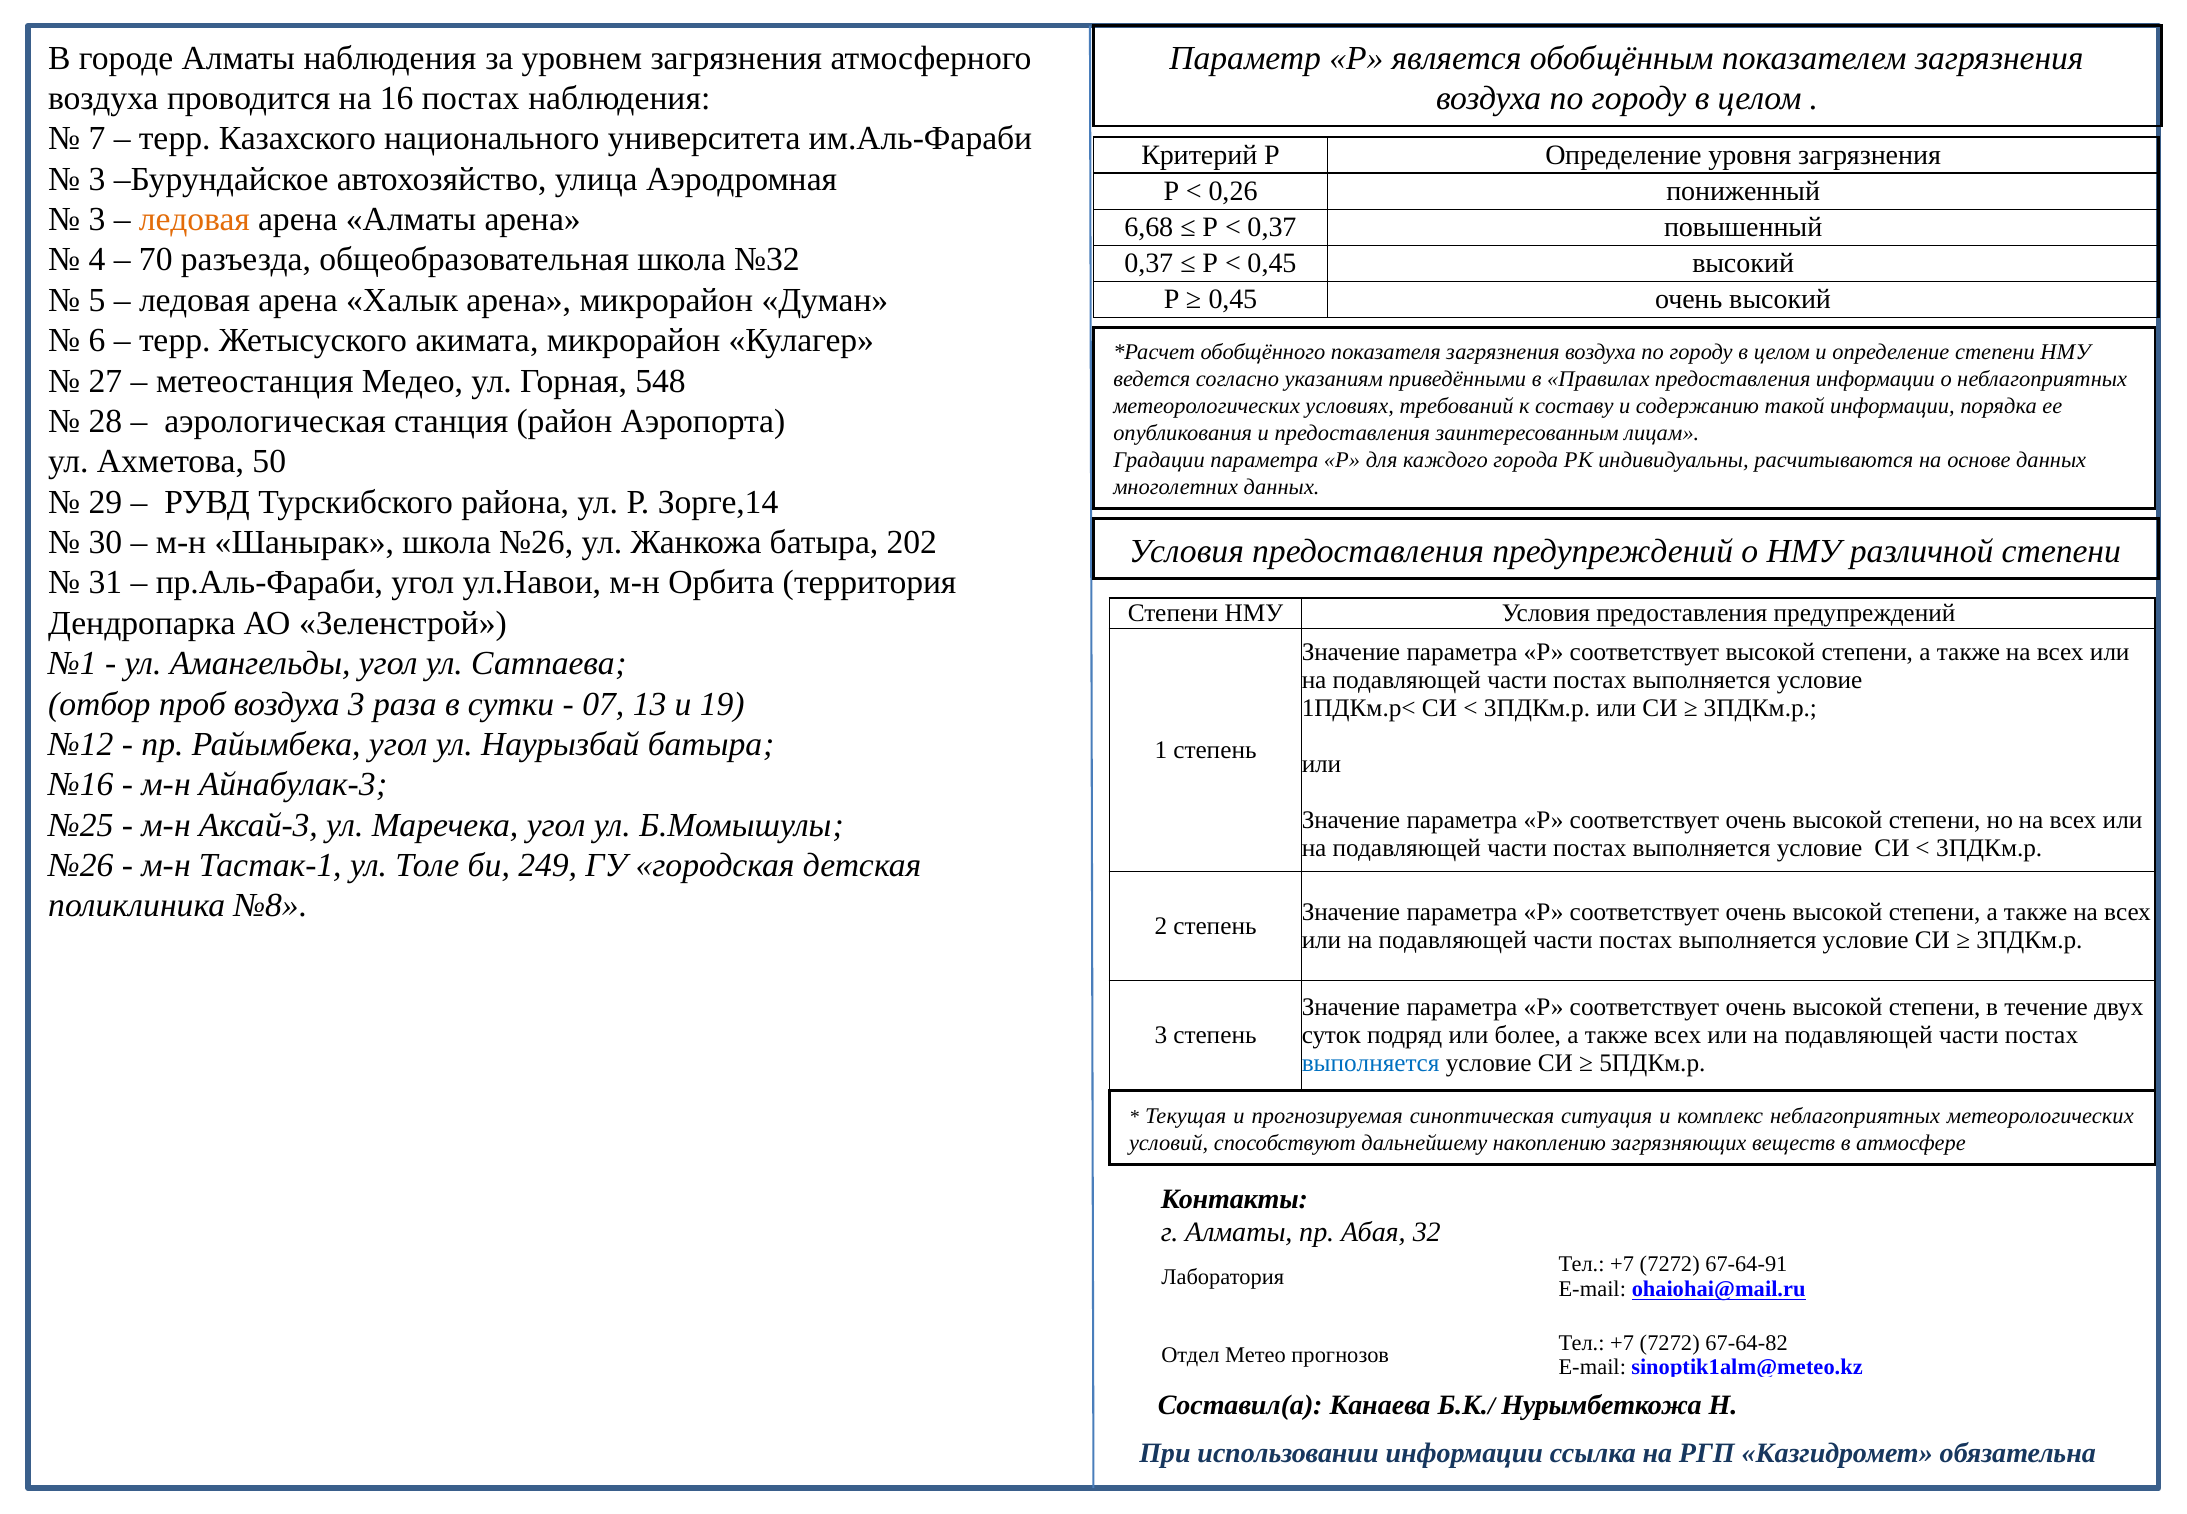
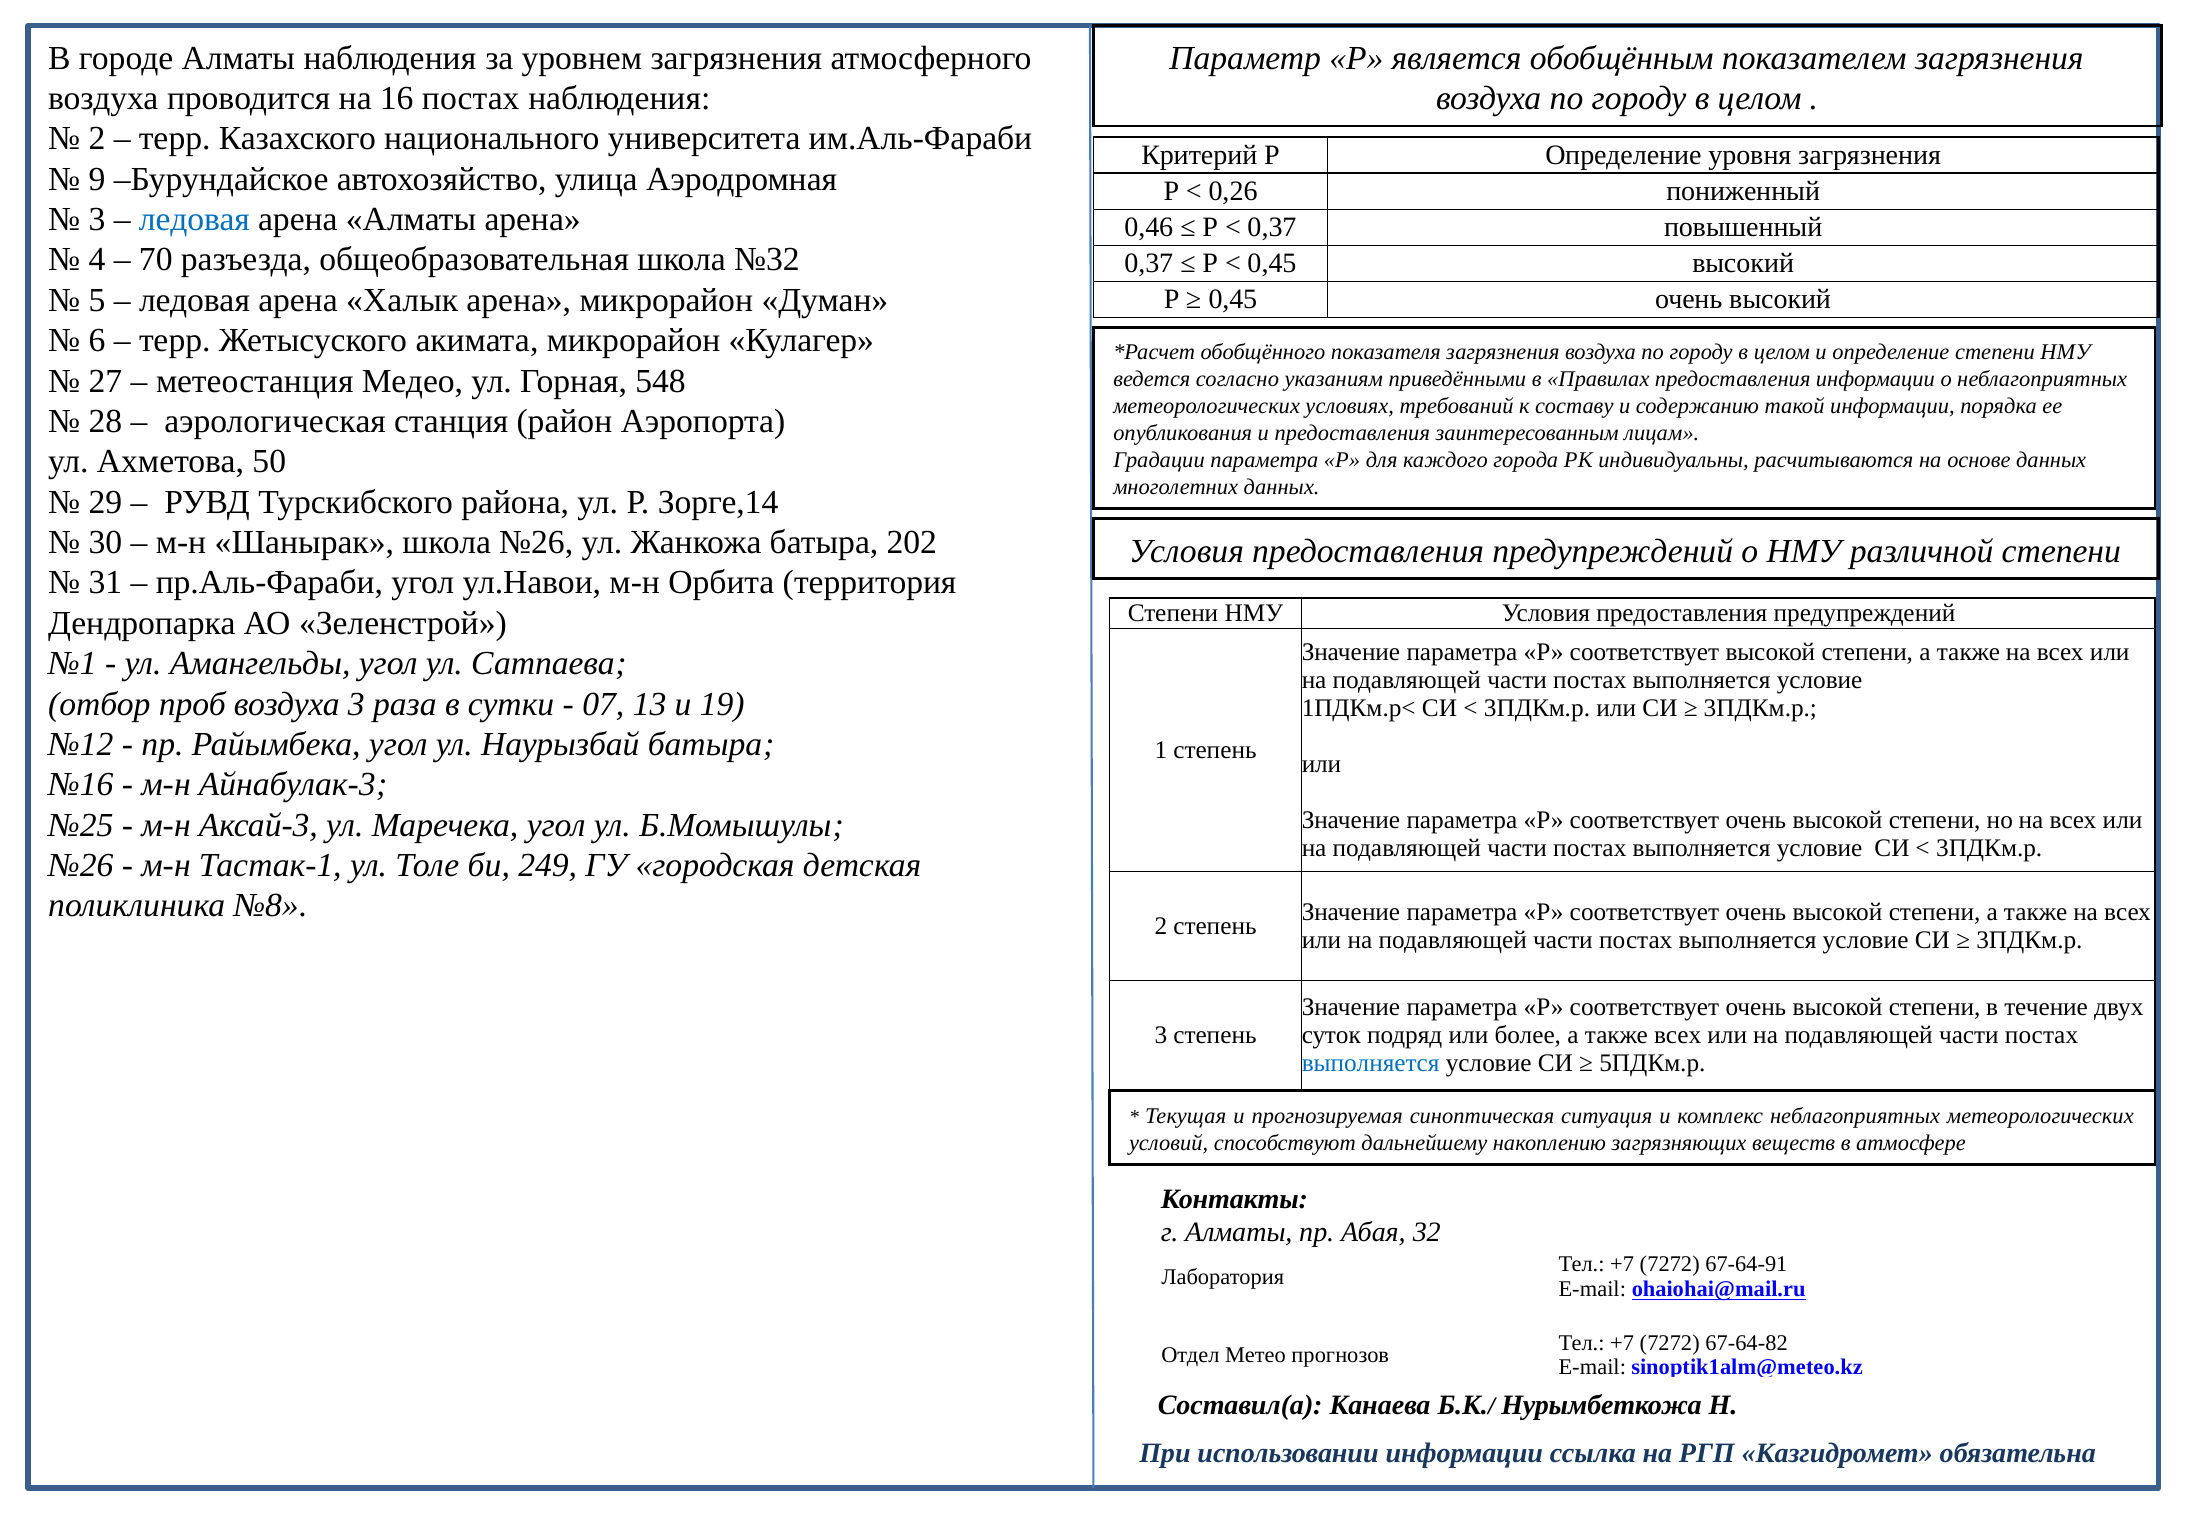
7 at (97, 139): 7 -> 2
3 at (97, 179): 3 -> 9
ледовая at (194, 219) colour: orange -> blue
6,68: 6,68 -> 0,46
